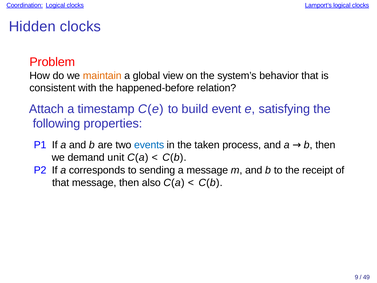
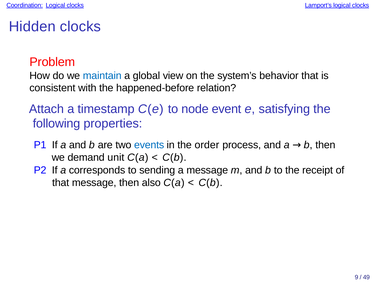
maintain colour: orange -> blue
build: build -> node
taken: taken -> order
